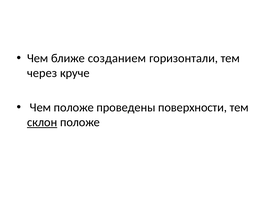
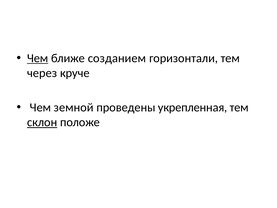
Чем at (38, 58) underline: none -> present
Чем положе: положе -> земной
поверхности: поверхности -> укрепленная
